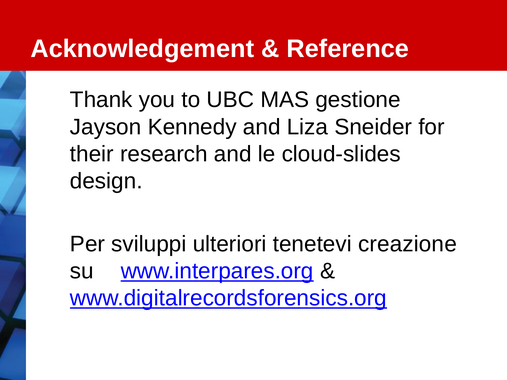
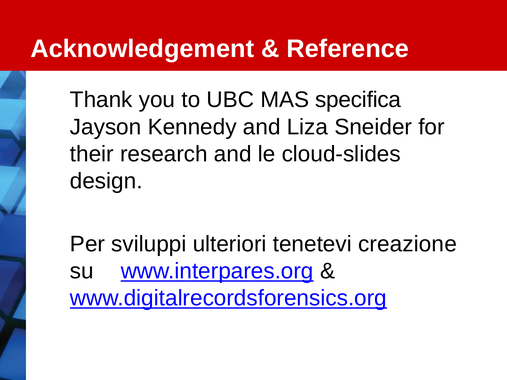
gestione: gestione -> specifica
